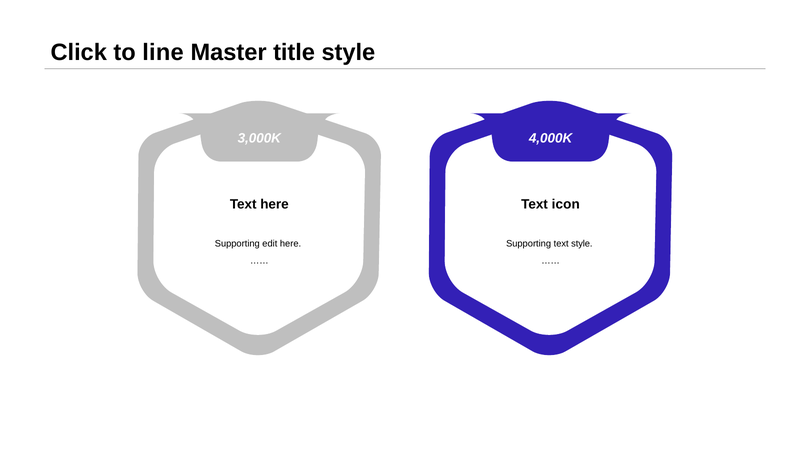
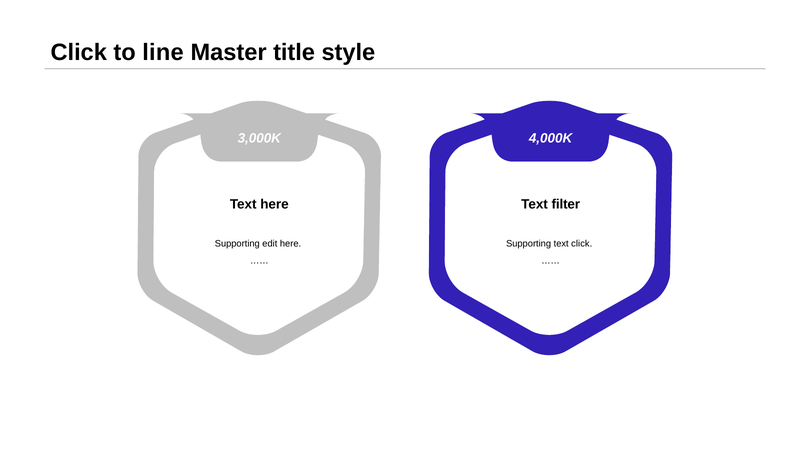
icon: icon -> filter
text style: style -> click
